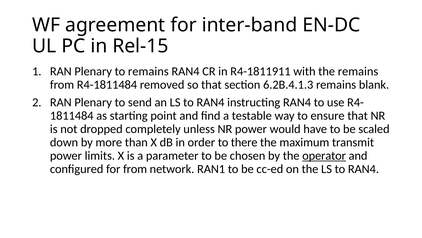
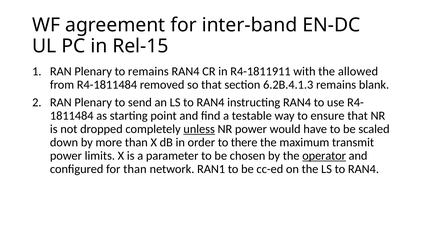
the remains: remains -> allowed
unless underline: none -> present
for from: from -> than
